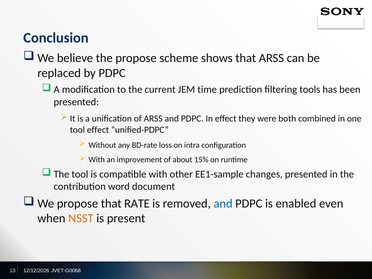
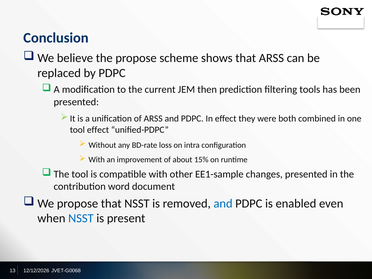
time: time -> then
that RATE: RATE -> NSST
NSST at (81, 218) colour: orange -> blue
